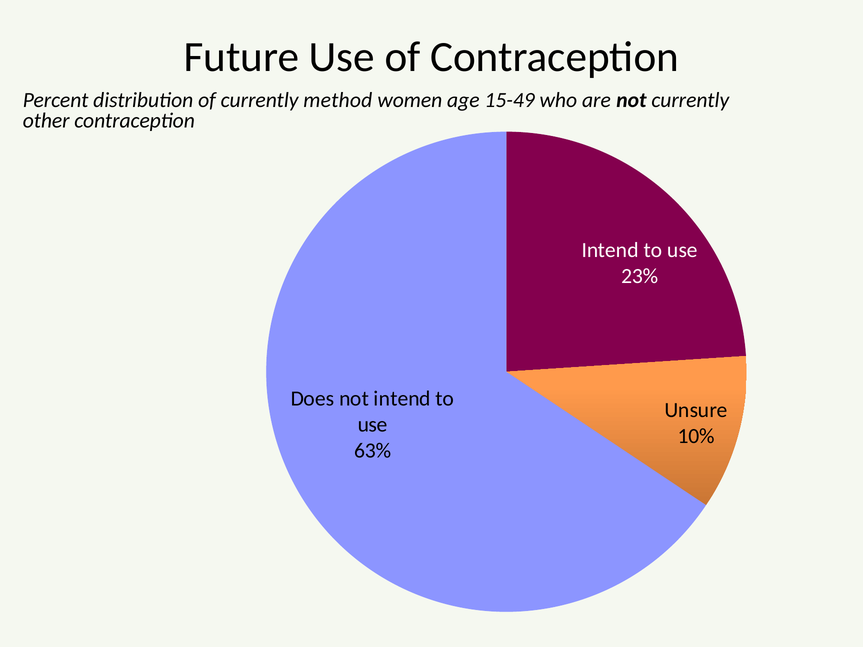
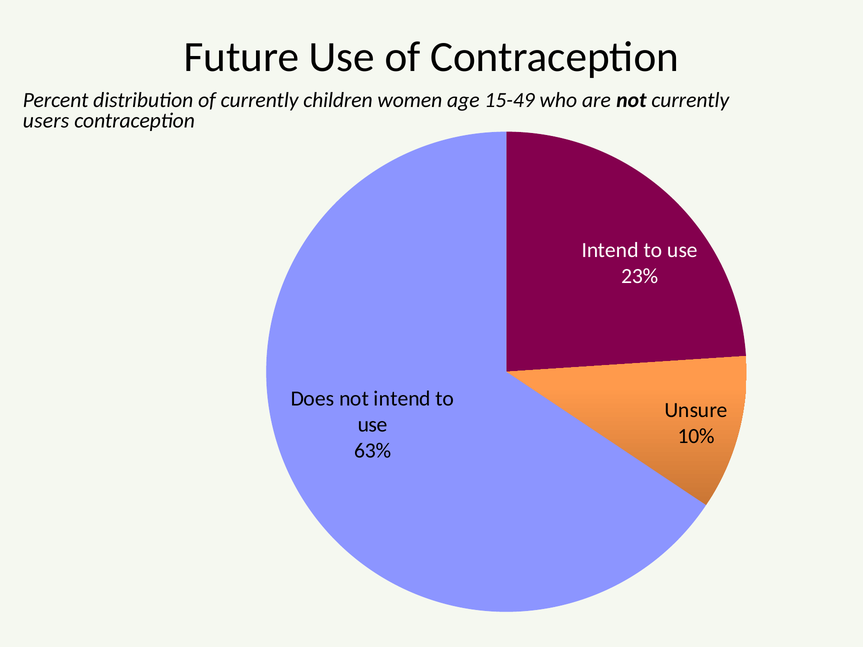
method: method -> children
other: other -> users
